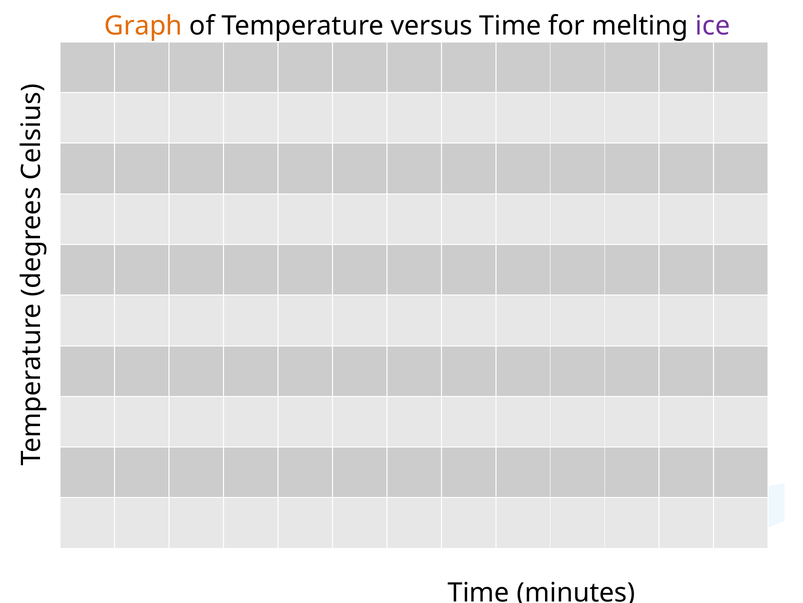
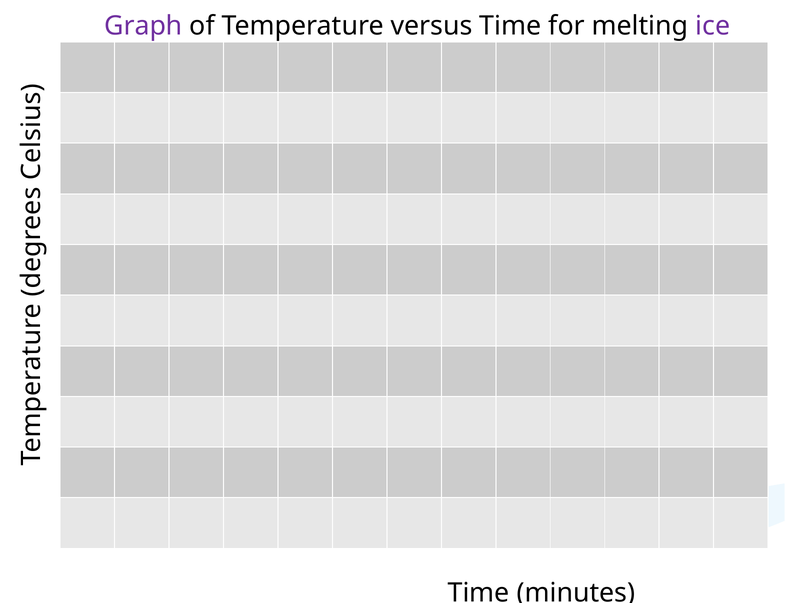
Graph colour: orange -> purple
